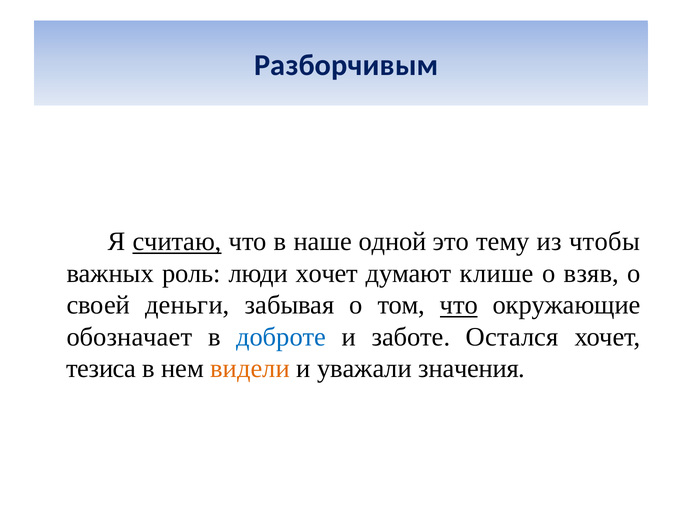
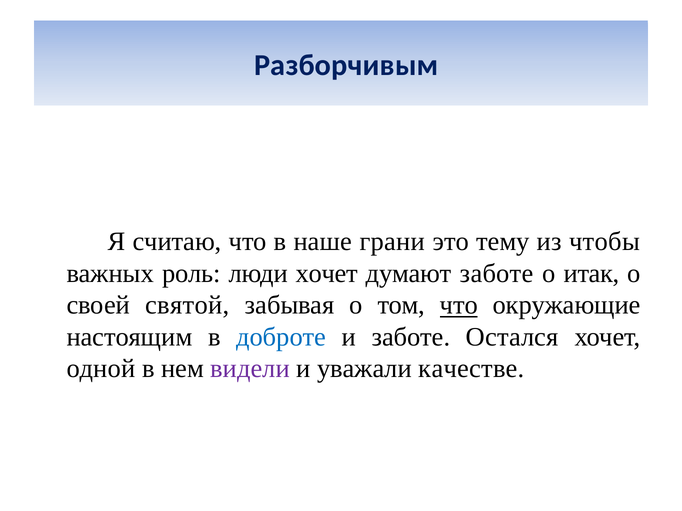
считаю underline: present -> none
одной: одной -> грани
думают клише: клише -> заботе
взяв: взяв -> итак
деньги: деньги -> святой
обозначает: обозначает -> настоящим
тезиса: тезиса -> одной
видели colour: orange -> purple
значения: значения -> качестве
